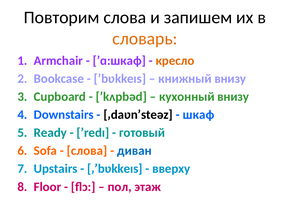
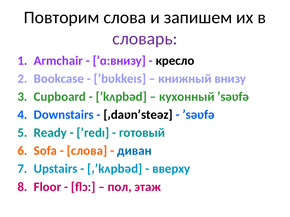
словарь colour: orange -> purple
ʹɑ:шкаф: ʹɑ:шкаф -> ʹɑ:внизу
кресло colour: orange -> black
кухонный внизу: внизу -> ʹsəʋfə
шкаф at (198, 115): шкаф -> ʹsəʋfə
͵ʹbʋkkeıs: ͵ʹbʋkkeıs -> ͵ʹkʌpbəd
